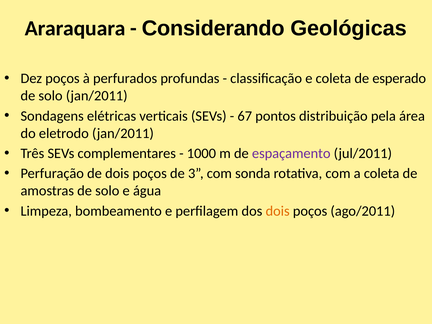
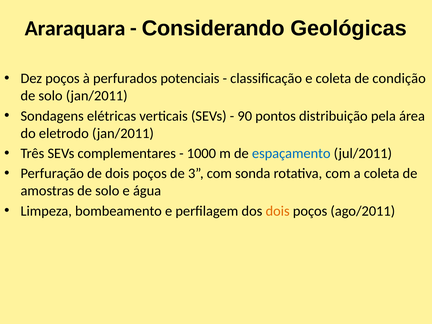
profundas: profundas -> potenciais
esperado: esperado -> condição
67: 67 -> 90
espaçamento colour: purple -> blue
